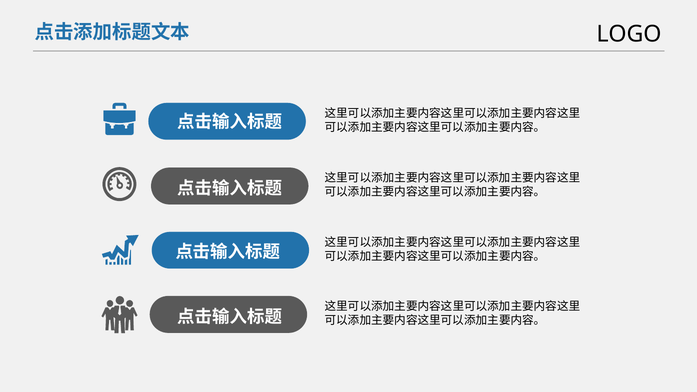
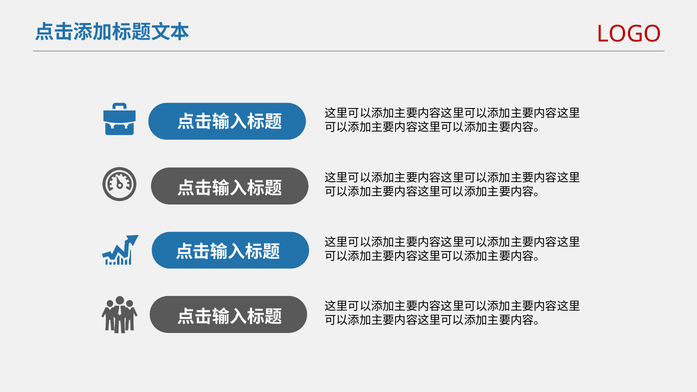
LOGO colour: black -> red
